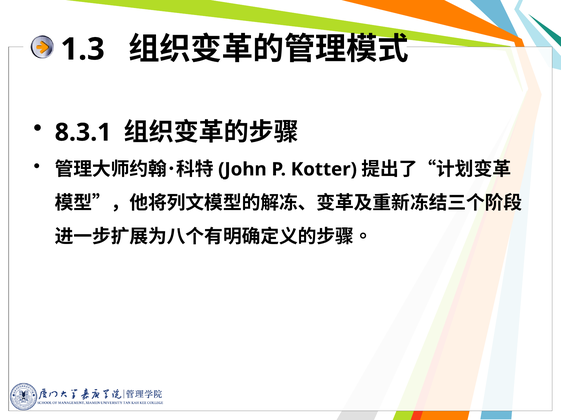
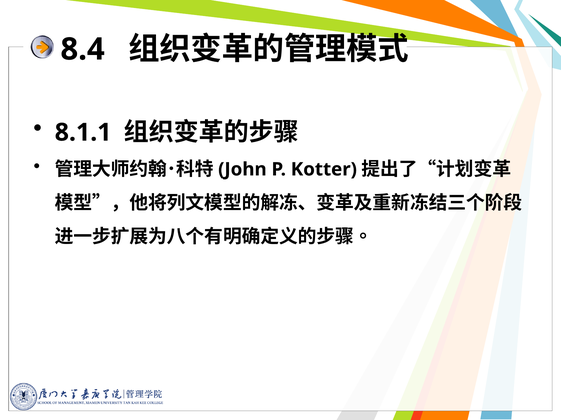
1.3: 1.3 -> 8.4
8.3.1: 8.3.1 -> 8.1.1
